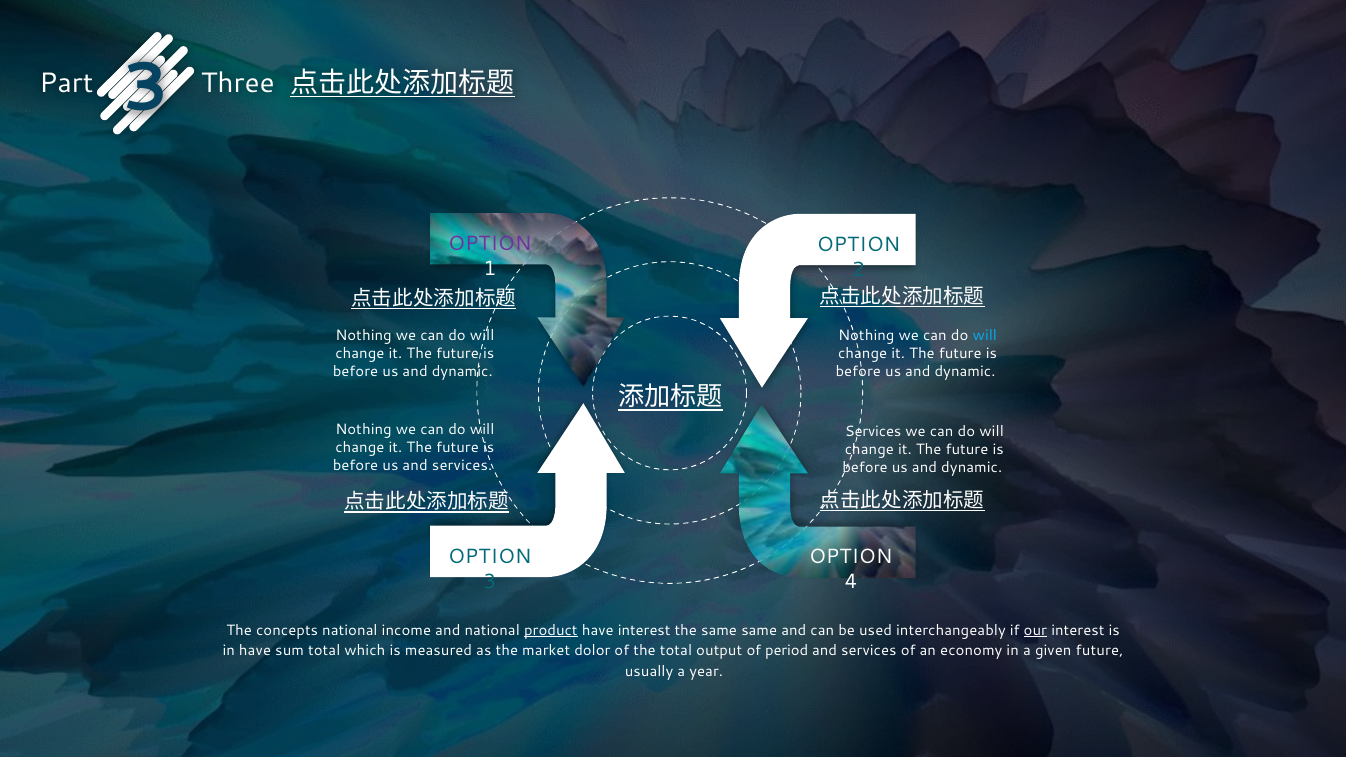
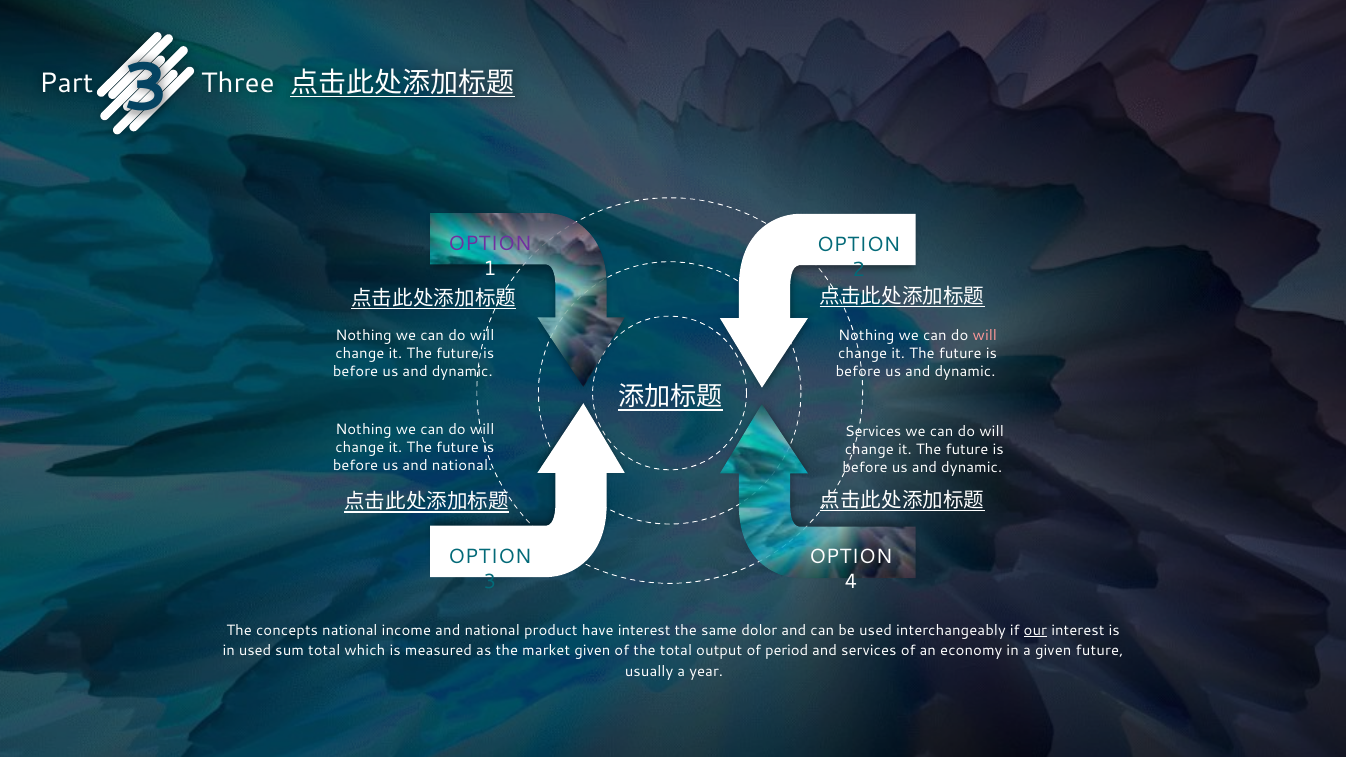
will at (985, 336) colour: light blue -> pink
us and services: services -> national
product underline: present -> none
same same: same -> dolor
in have: have -> used
market dolor: dolor -> given
